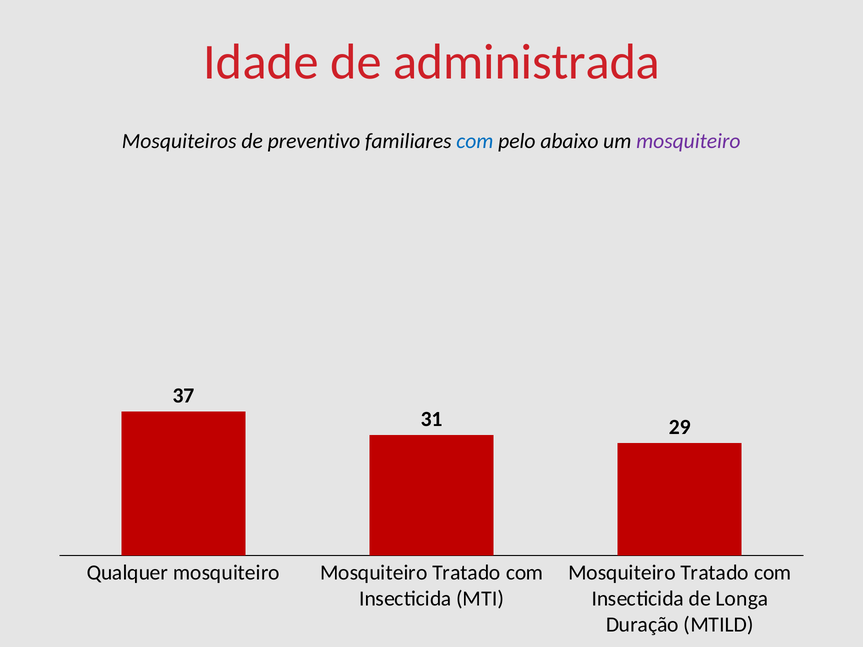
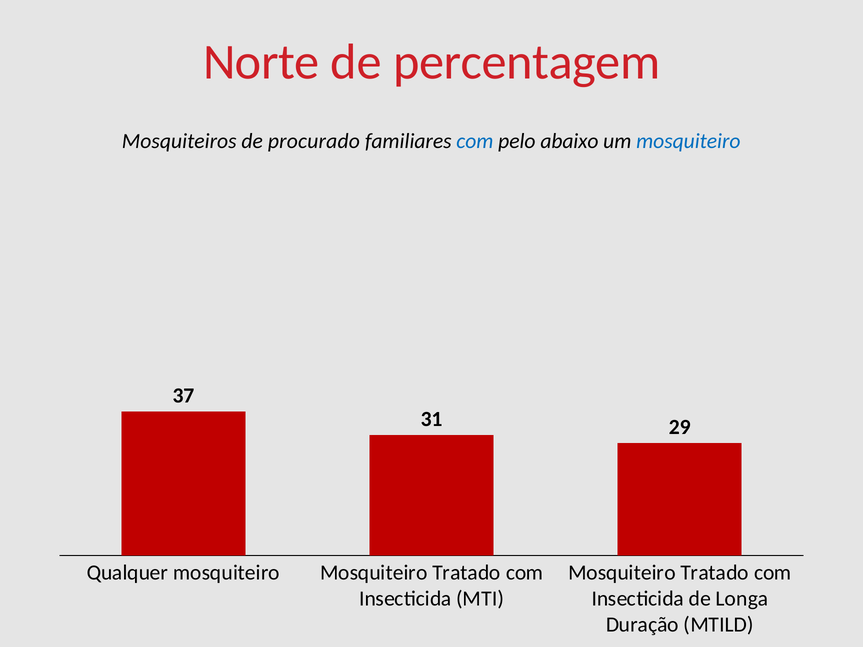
Idade: Idade -> Norte
administrada: administrada -> percentagem
preventivo: preventivo -> procurado
mosquiteiro at (688, 141) colour: purple -> blue
